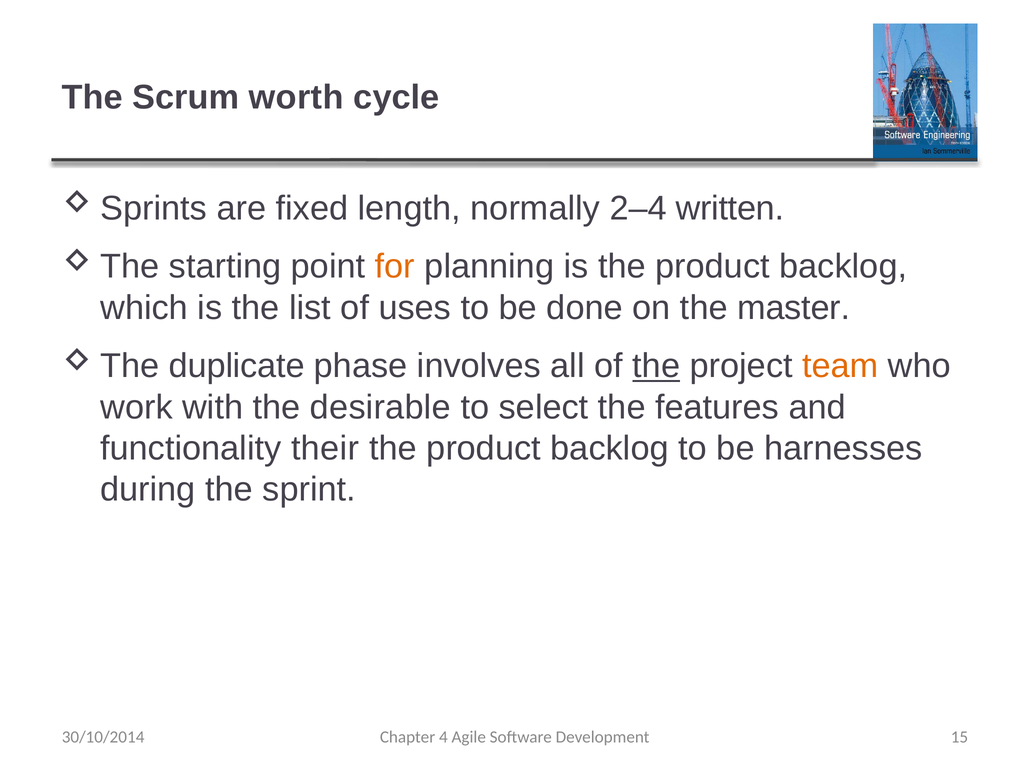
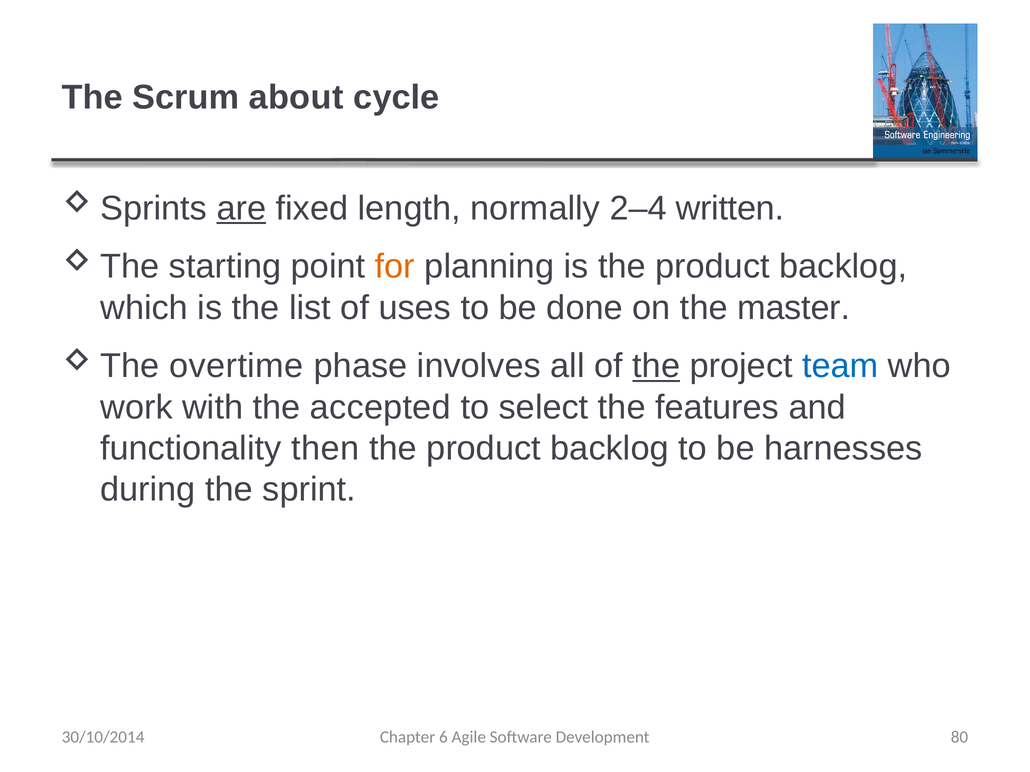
worth: worth -> about
are underline: none -> present
duplicate: duplicate -> overtime
team colour: orange -> blue
desirable: desirable -> accepted
their: their -> then
4: 4 -> 6
15: 15 -> 80
